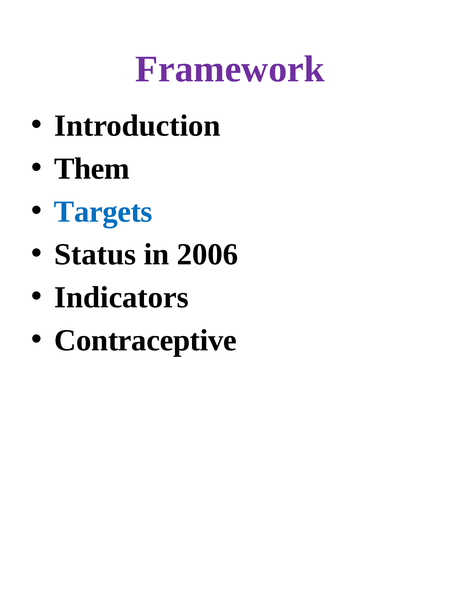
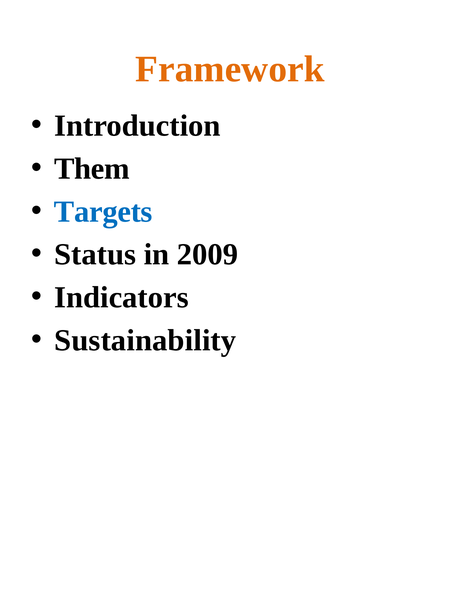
Framework colour: purple -> orange
2006: 2006 -> 2009
Contraceptive: Contraceptive -> Sustainability
